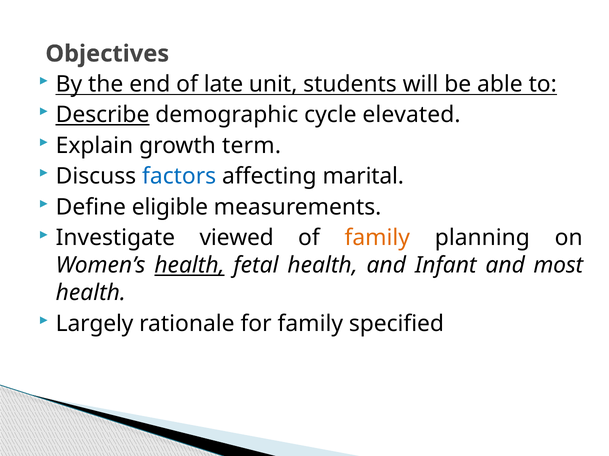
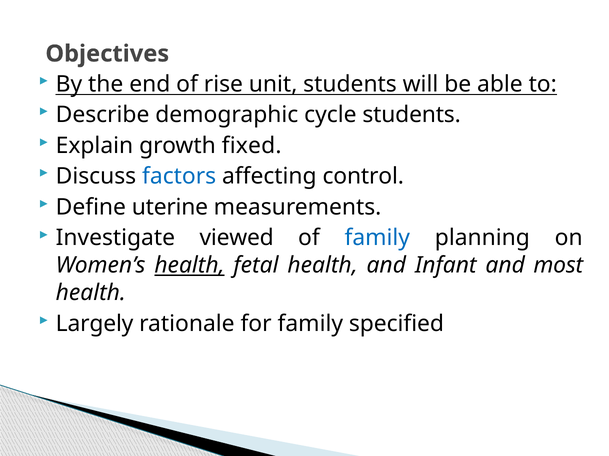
late: late -> rise
Describe underline: present -> none
cycle elevated: elevated -> students
term: term -> fixed
marital: marital -> control
eligible: eligible -> uterine
family at (377, 238) colour: orange -> blue
